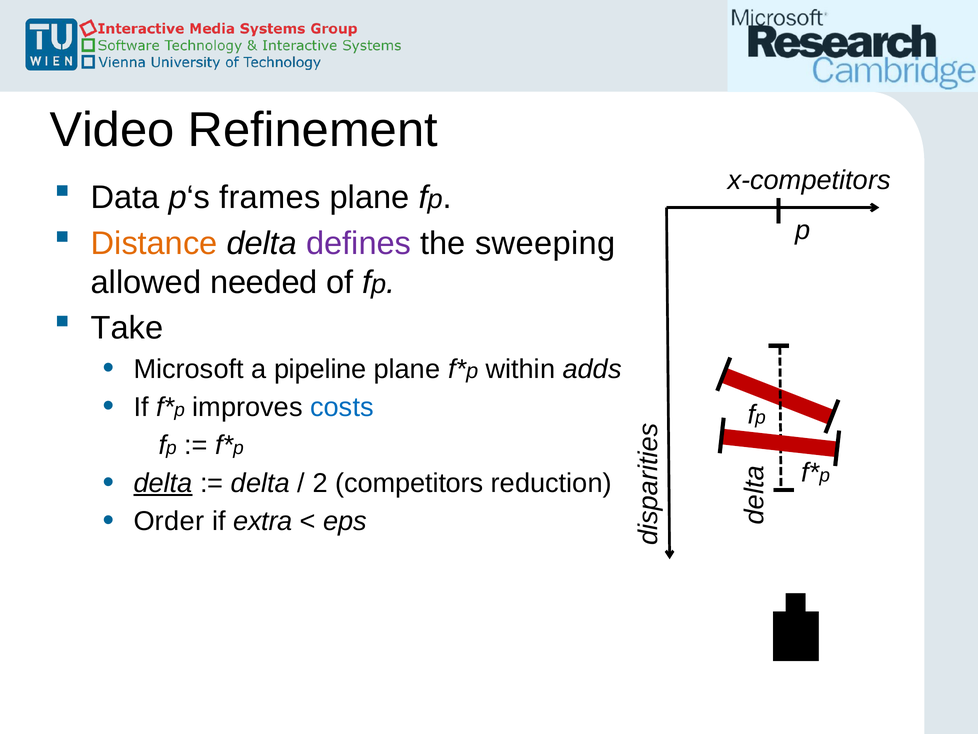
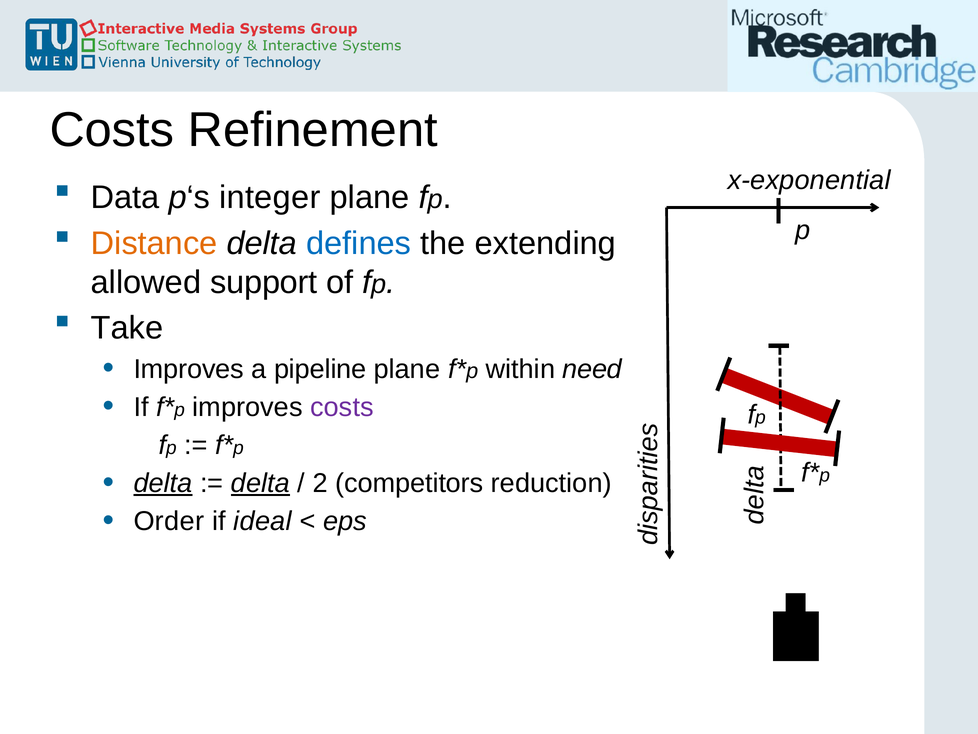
Video at (112, 130): Video -> Costs
x-competitors: x-competitors -> x-exponential
frames: frames -> integer
defines colour: purple -> blue
sweeping: sweeping -> extending
needed: needed -> support
Microsoft at (189, 369): Microsoft -> Improves
adds: adds -> need
costs at (342, 407) colour: blue -> purple
delta at (260, 483) underline: none -> present
extra: extra -> ideal
